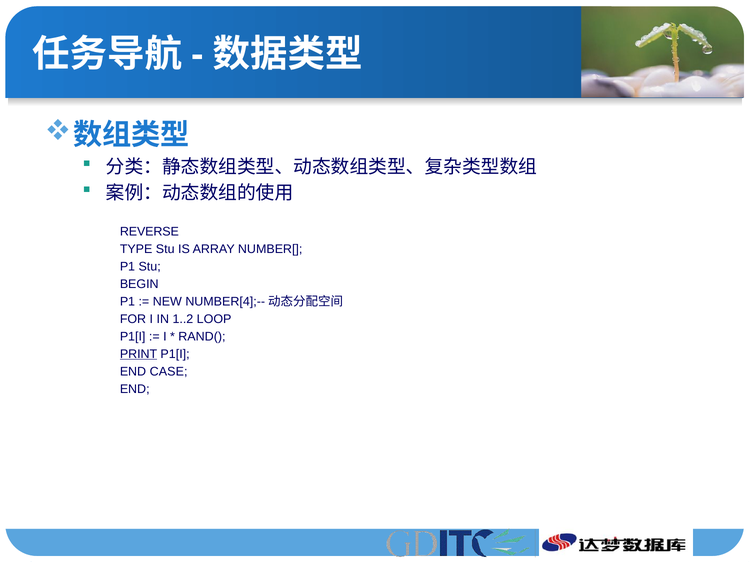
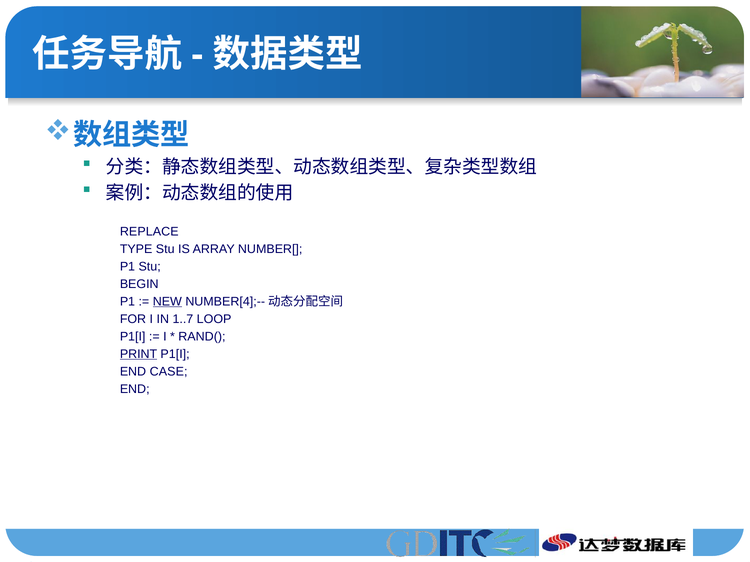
REVERSE: REVERSE -> REPLACE
NEW underline: none -> present
1..2: 1..2 -> 1..7
